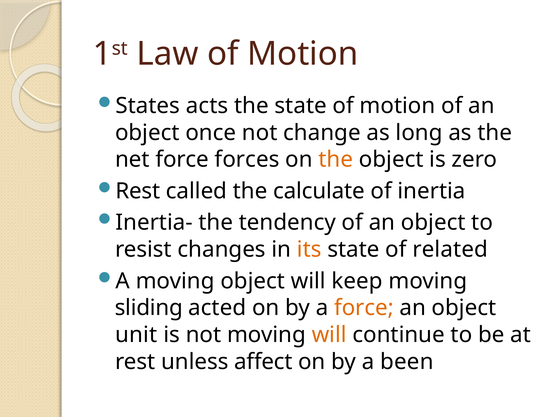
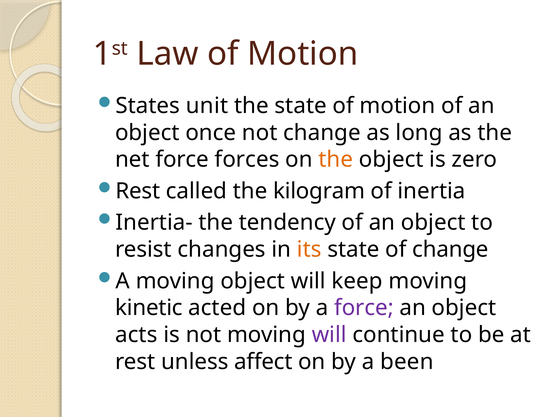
acts: acts -> unit
calculate: calculate -> kilogram
of related: related -> change
sliding: sliding -> kinetic
force at (364, 308) colour: orange -> purple
unit: unit -> acts
will at (329, 335) colour: orange -> purple
